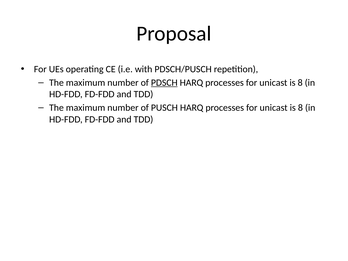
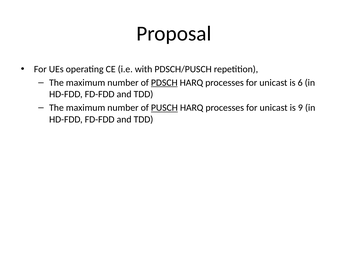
8 at (300, 83): 8 -> 6
PUSCH underline: none -> present
8 at (300, 108): 8 -> 9
